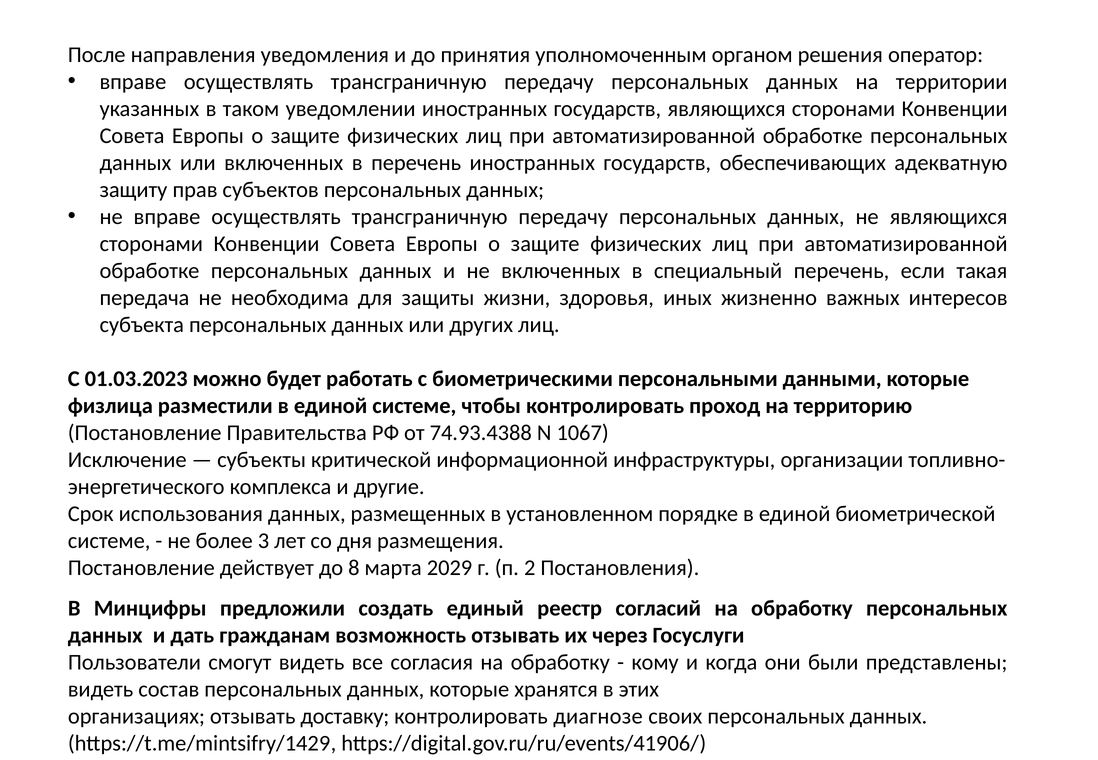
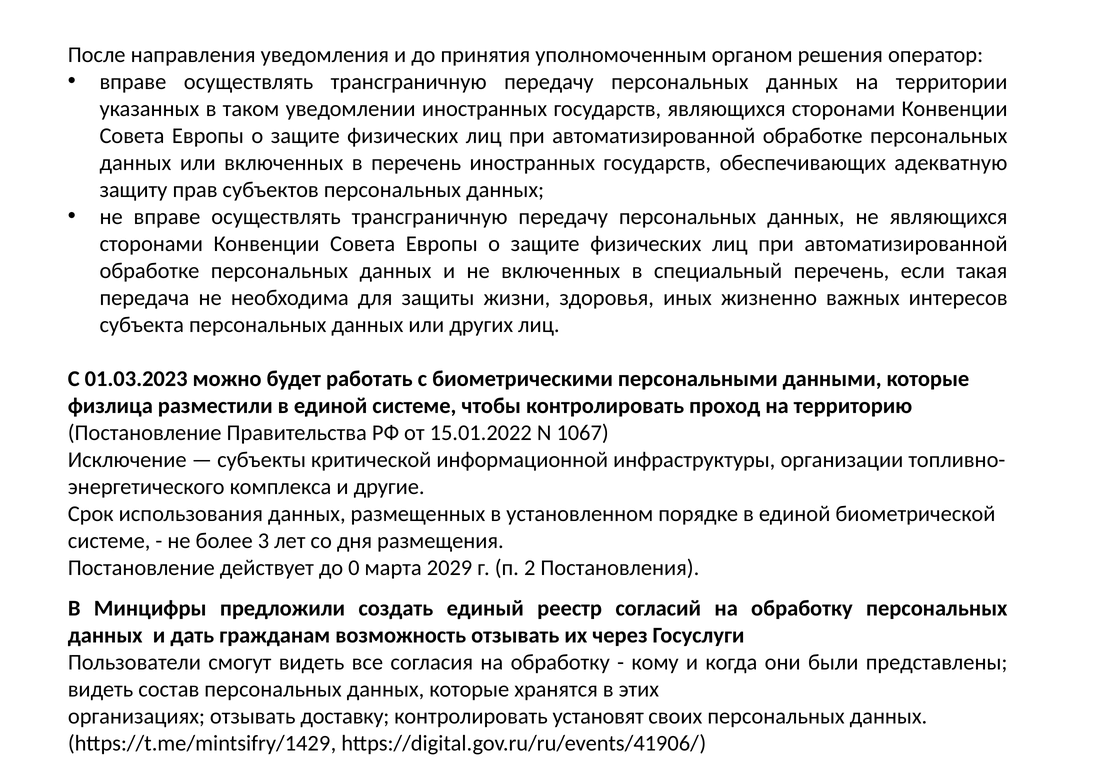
74.93.4388: 74.93.4388 -> 15.01.2022
8: 8 -> 0
диагнозе: диагнозе -> установят
